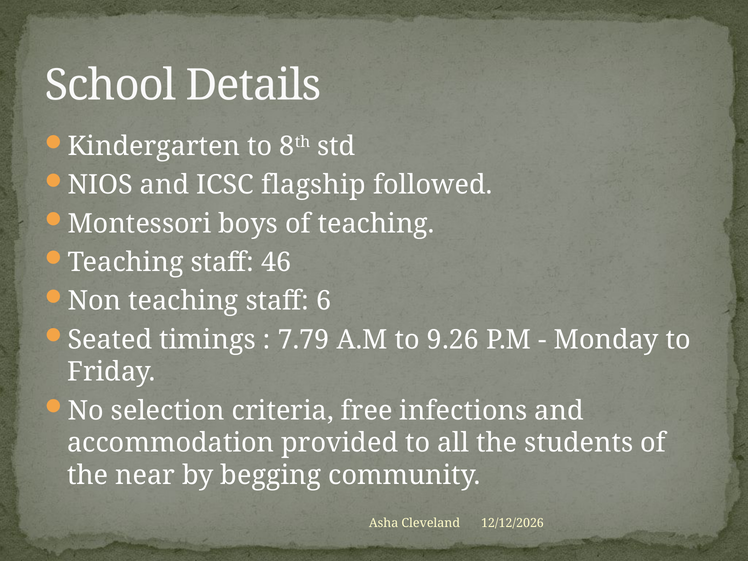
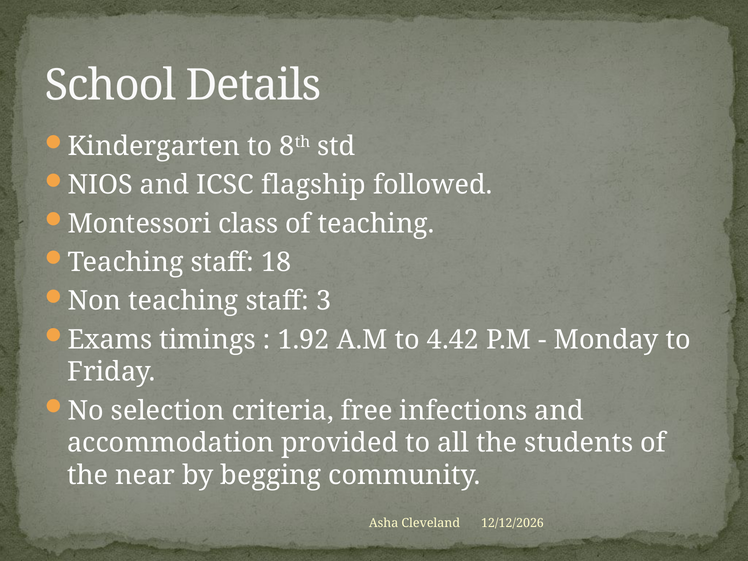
boys: boys -> class
46: 46 -> 18
6: 6 -> 3
Seated: Seated -> Exams
7.79: 7.79 -> 1.92
9.26: 9.26 -> 4.42
